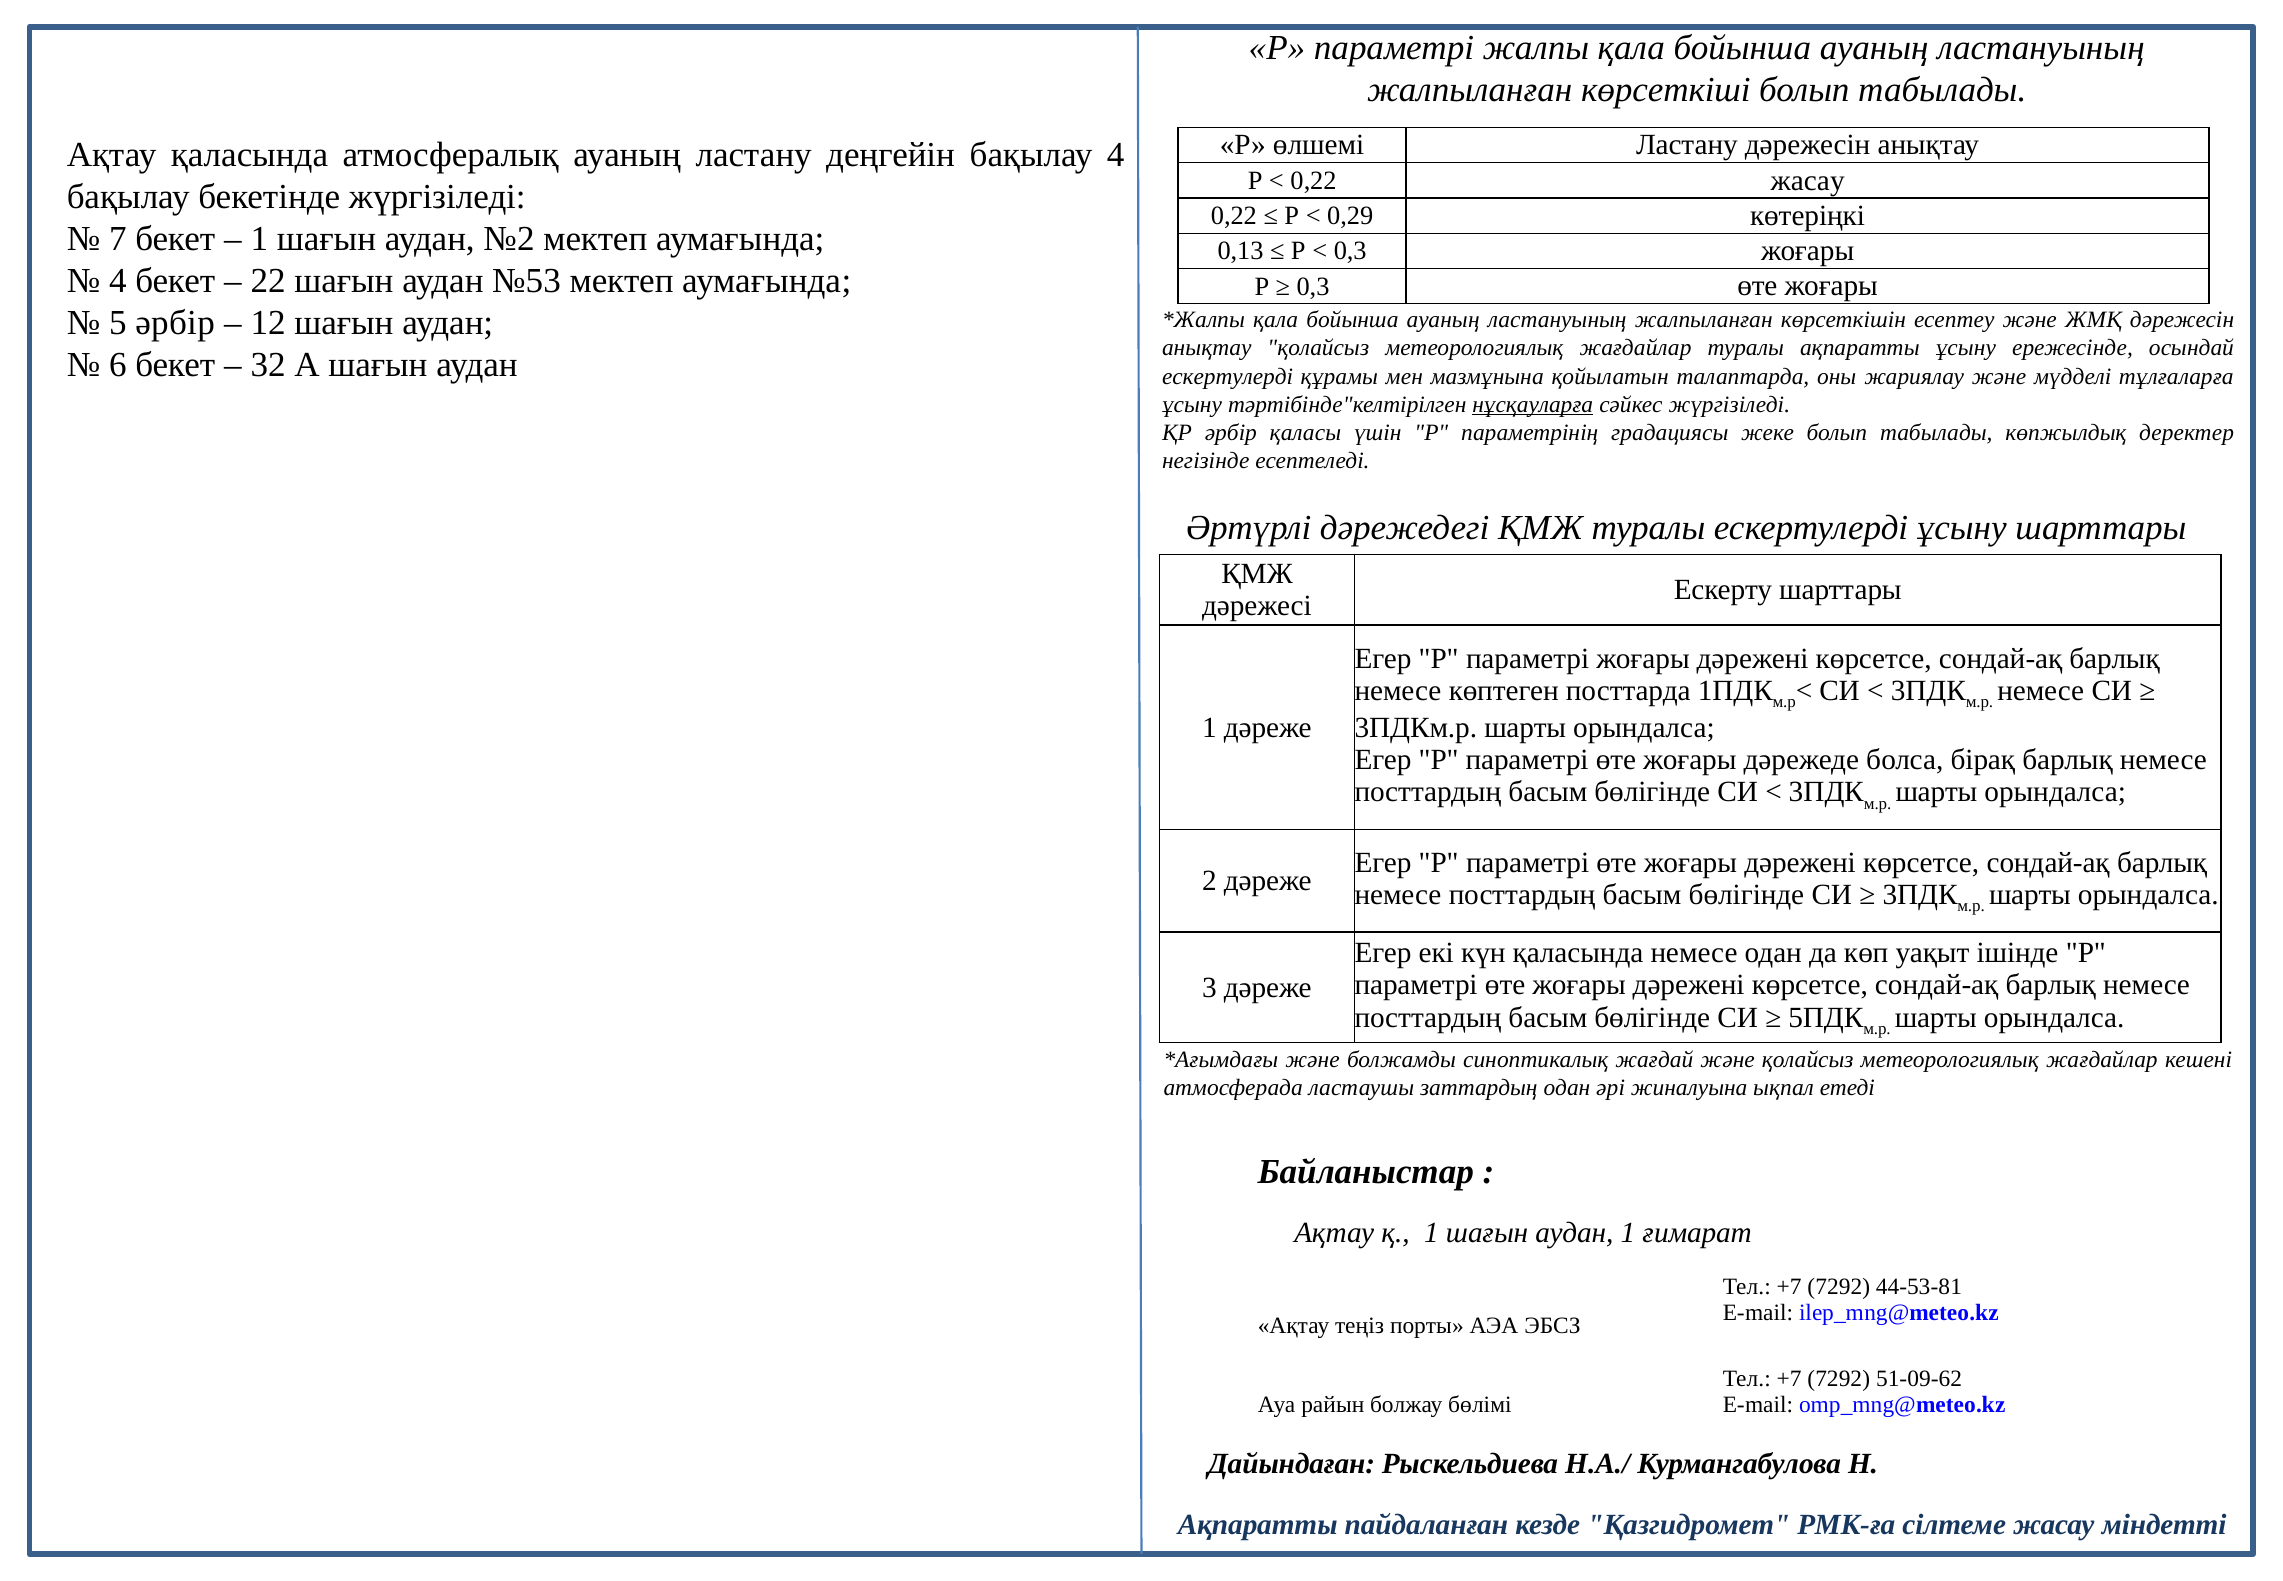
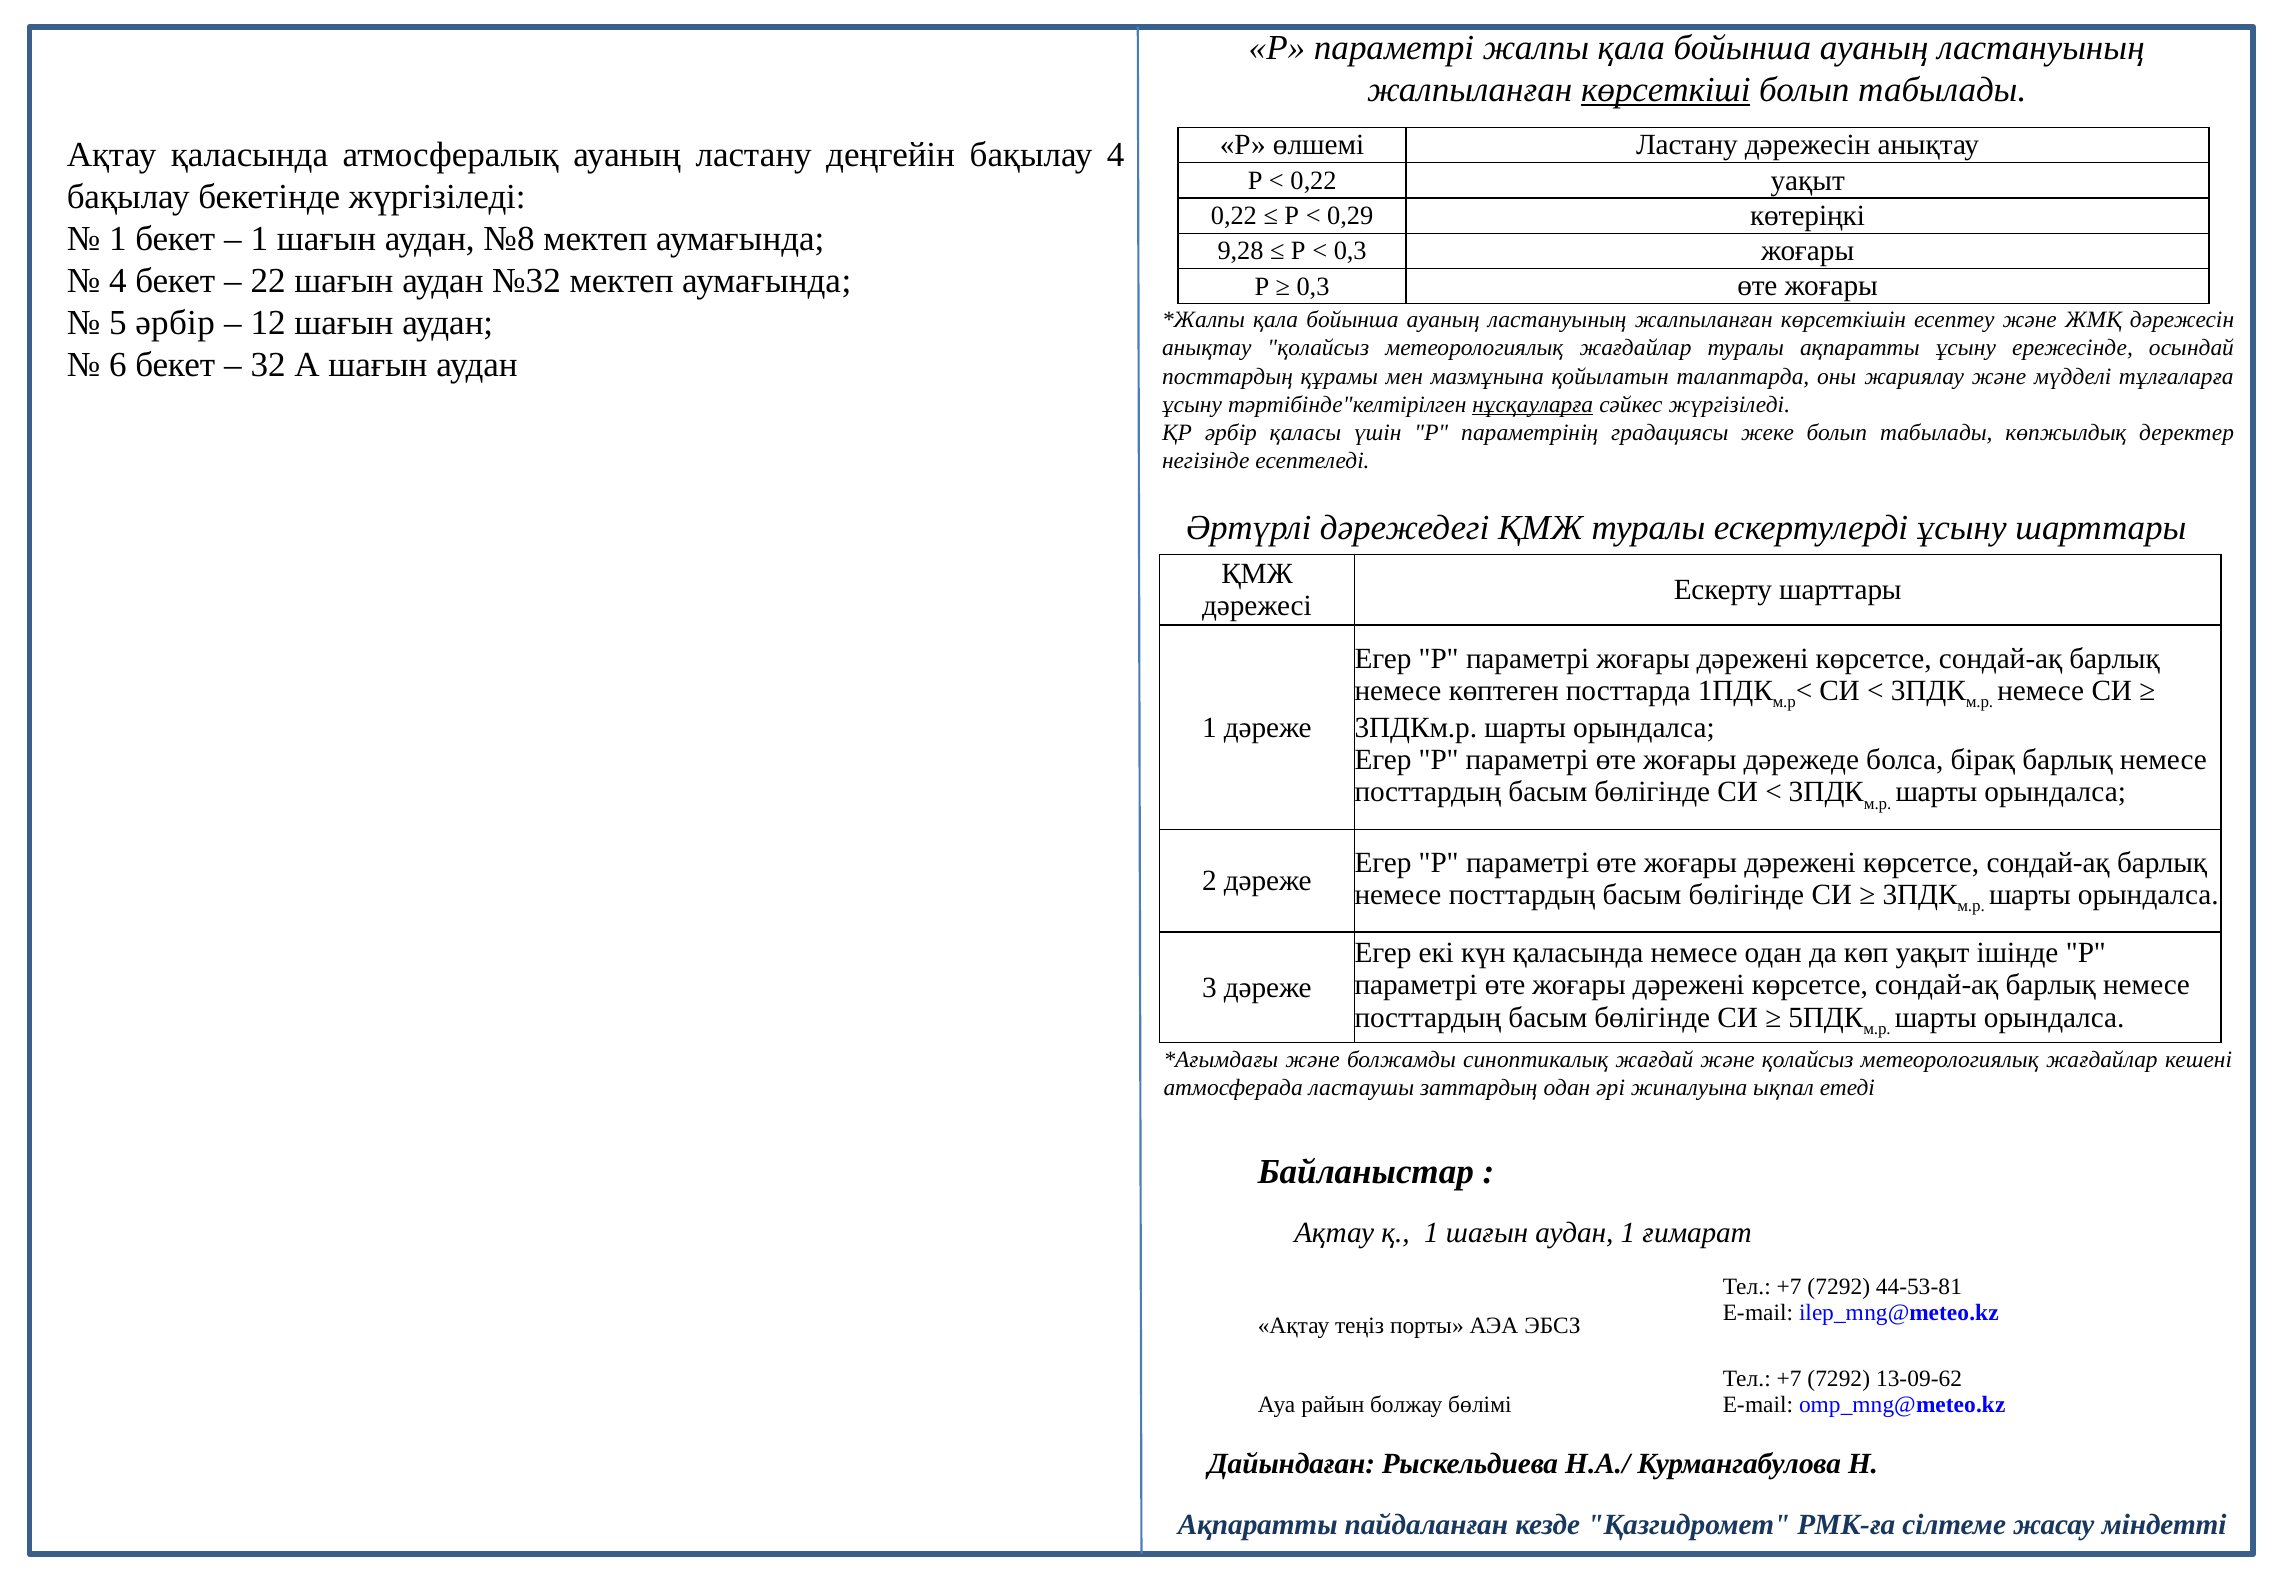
көрсеткіші underline: none -> present
0,22 жасау: жасау -> уақыт
7 at (118, 239): 7 -> 1
№2: №2 -> №8
0,13: 0,13 -> 9,28
№53: №53 -> №32
ескертулерді at (1228, 376): ескертулерді -> посттардың
51-09-62: 51-09-62 -> 13-09-62
